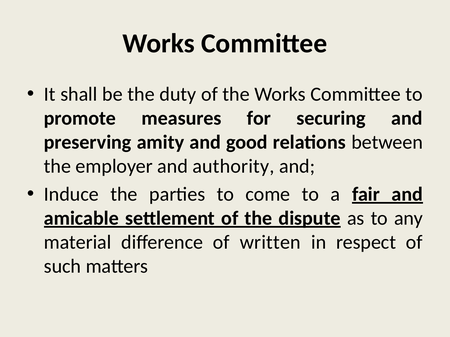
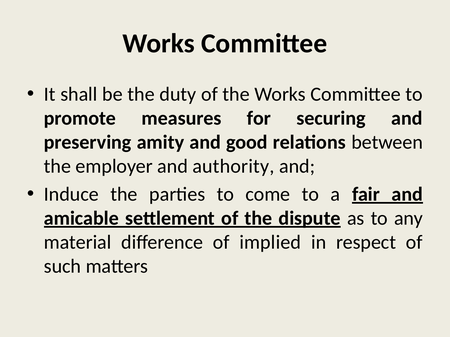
written: written -> implied
